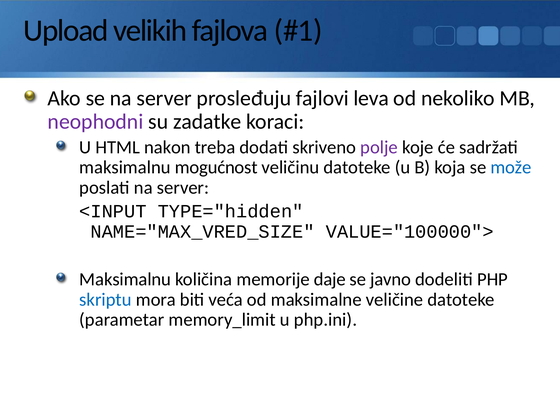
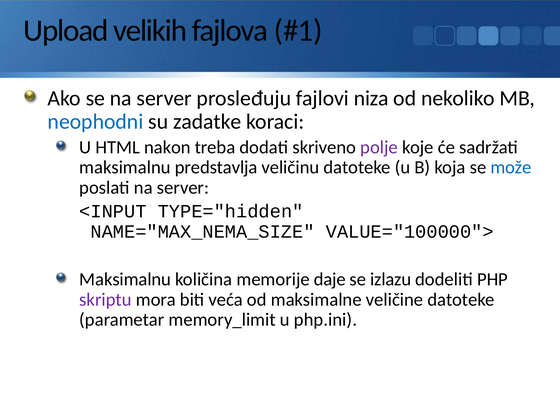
leva: leva -> niza
neophodni colour: purple -> blue
mogućnost: mogućnost -> predstavlja
NAME="MAX_VRED_SIZE: NAME="MAX_VRED_SIZE -> NAME="MAX_NEMA_SIZE
javno: javno -> izlazu
skriptu colour: blue -> purple
